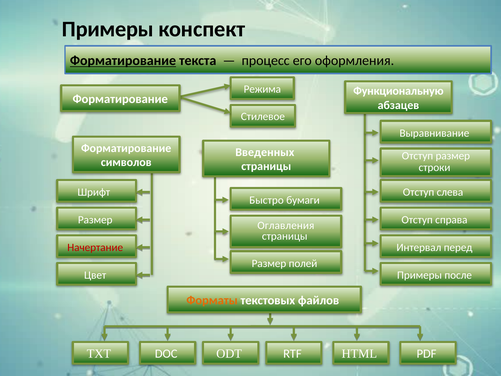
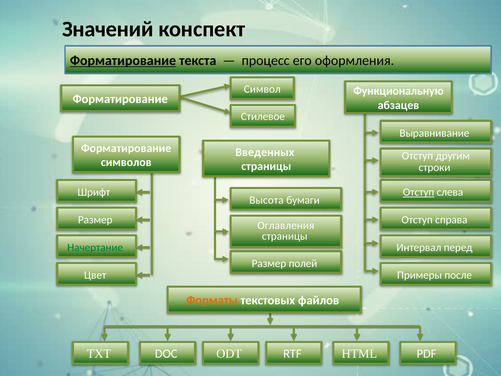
Примеры at (108, 29): Примеры -> Значений
Режима: Режима -> Символ
Отступ размер: размер -> другим
Отступ at (419, 192) underline: none -> present
Быстро: Быстро -> Высота
Начертание colour: red -> green
